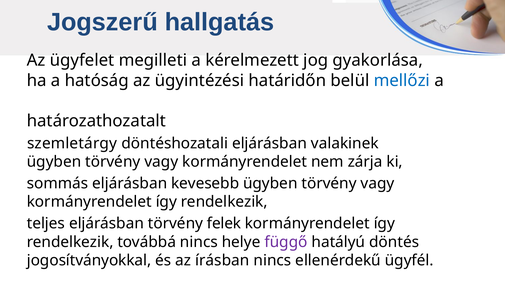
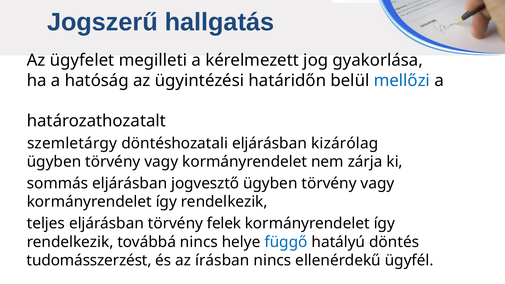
valakinek: valakinek -> kizárólag
kevesebb: kevesebb -> jogvesztő
függő colour: purple -> blue
jogosítványokkal: jogosítványokkal -> tudomásszerzést
